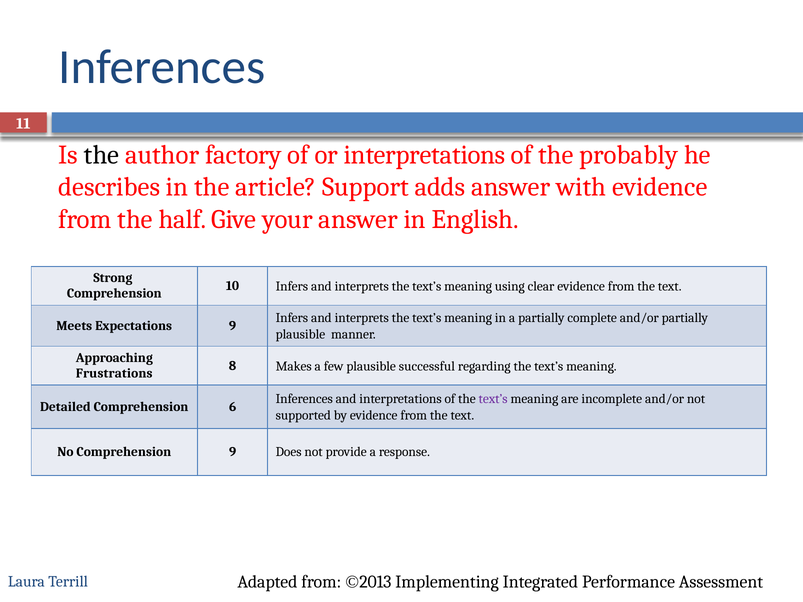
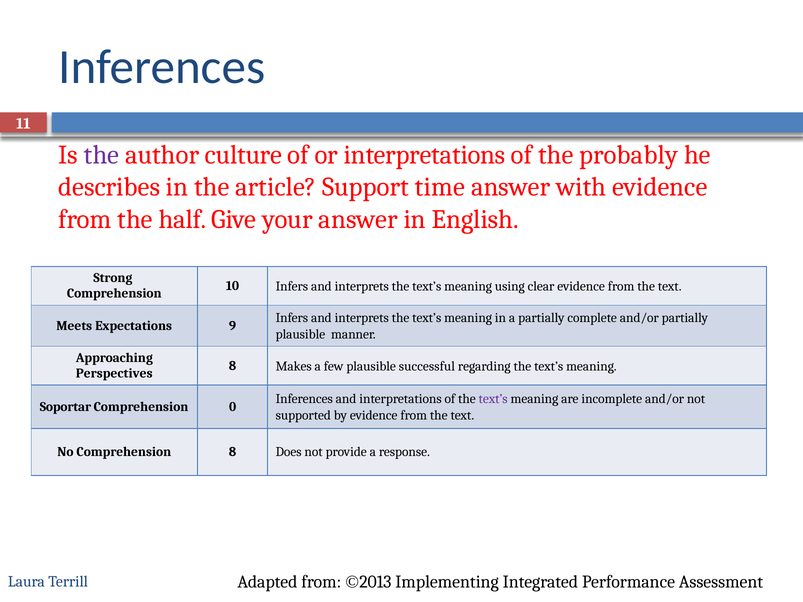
the at (102, 155) colour: black -> purple
factory: factory -> culture
adds: adds -> time
Frustrations: Frustrations -> Perspectives
Detailed: Detailed -> Soportar
6: 6 -> 0
Comprehension 9: 9 -> 8
